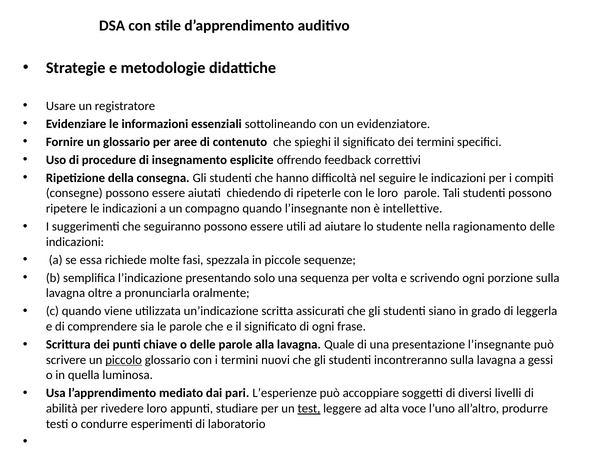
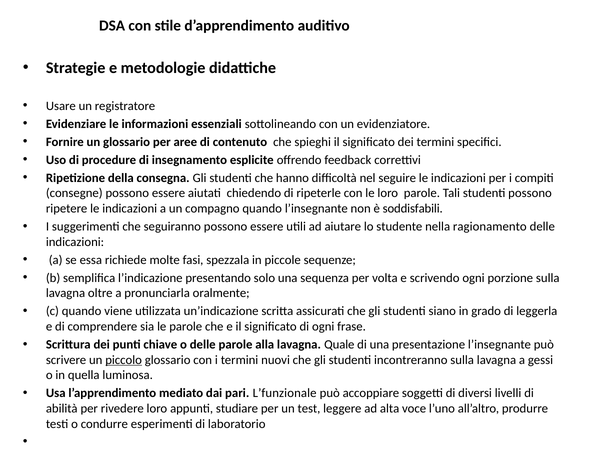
intellettive: intellettive -> soddisfabili
L’esperienze: L’esperienze -> L’funzionale
test underline: present -> none
